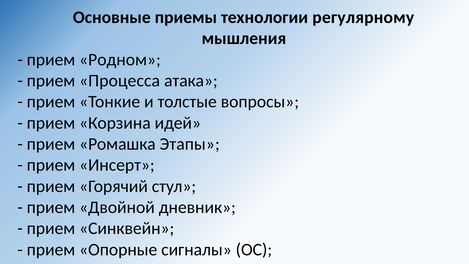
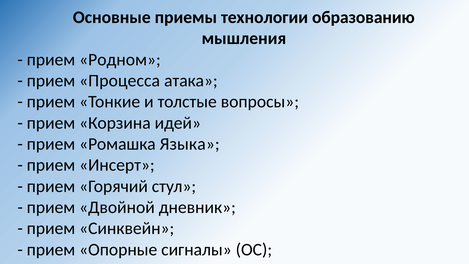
регулярному: регулярному -> образованию
Этапы: Этапы -> Языка
